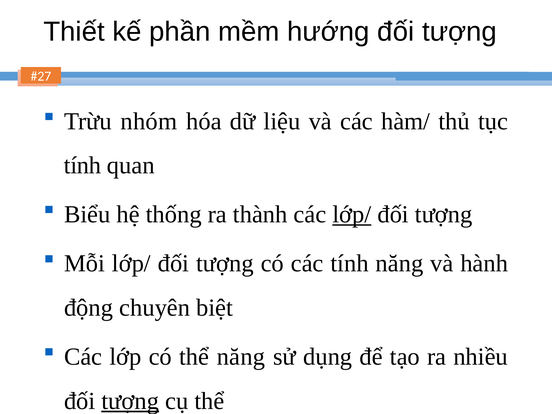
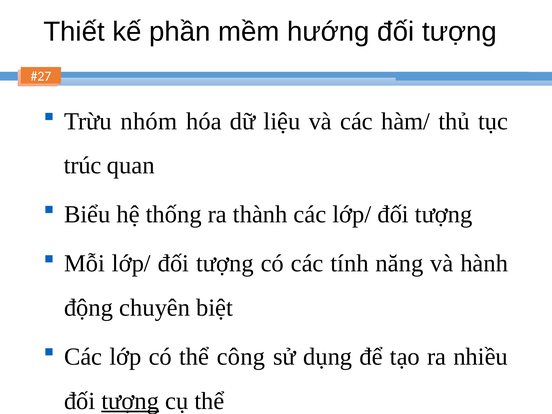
tính at (83, 165): tính -> trúc
lớp/ at (352, 214) underline: present -> none
thể năng: năng -> công
